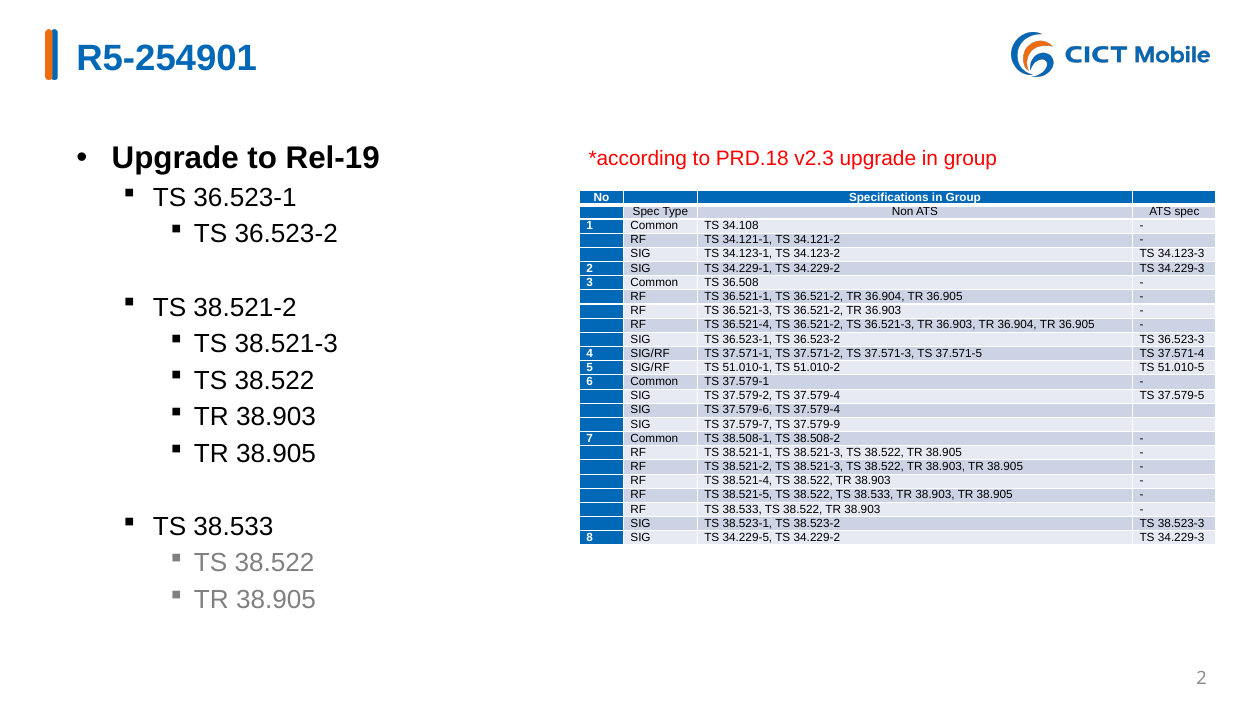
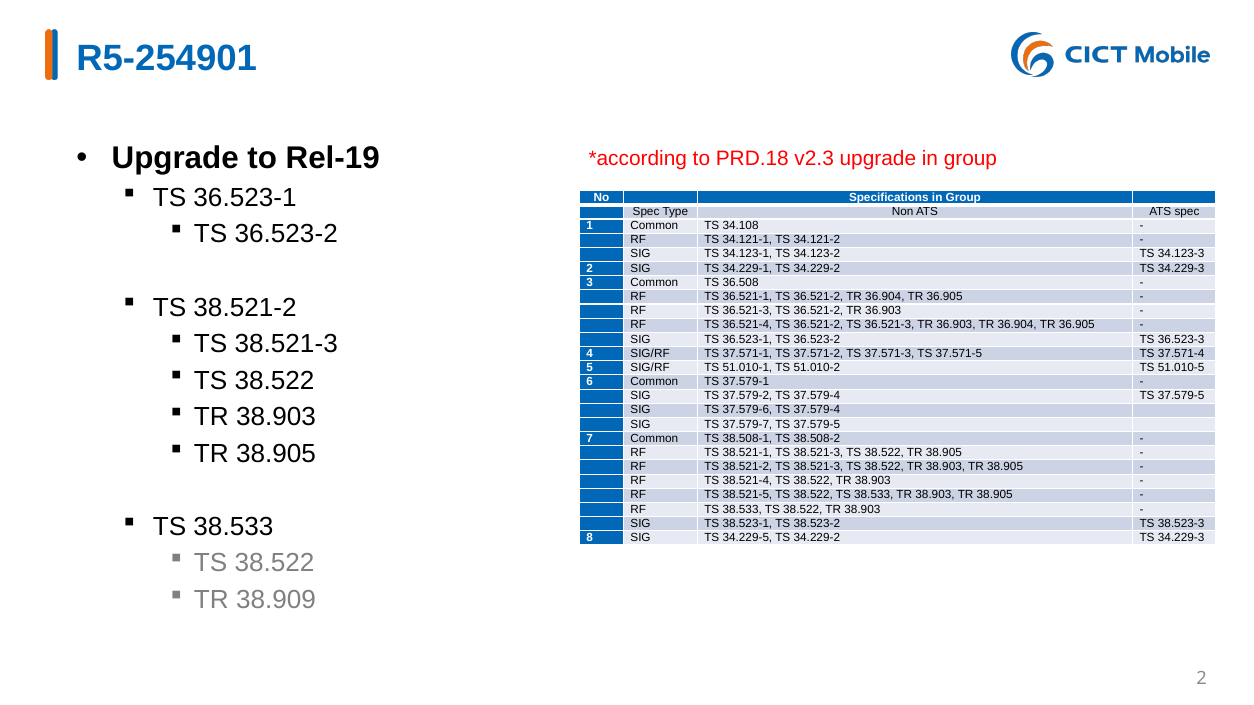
37.579-7 TS 37.579-9: 37.579-9 -> 37.579-5
38.905 at (276, 600): 38.905 -> 38.909
